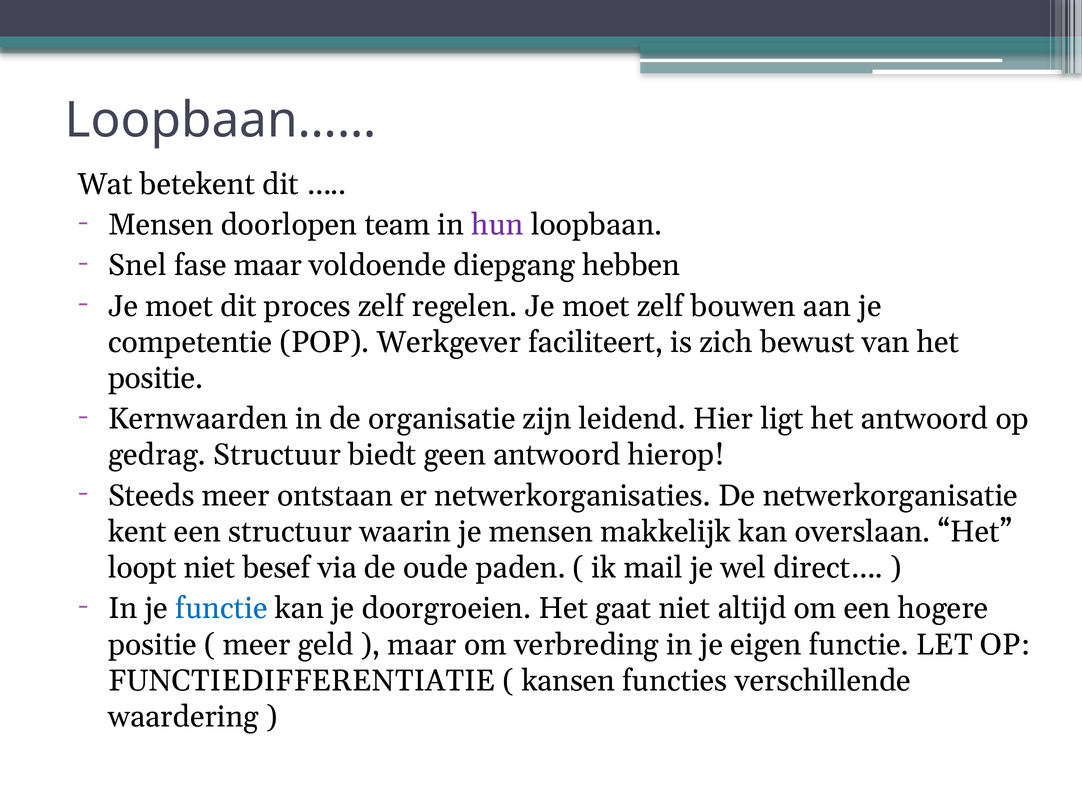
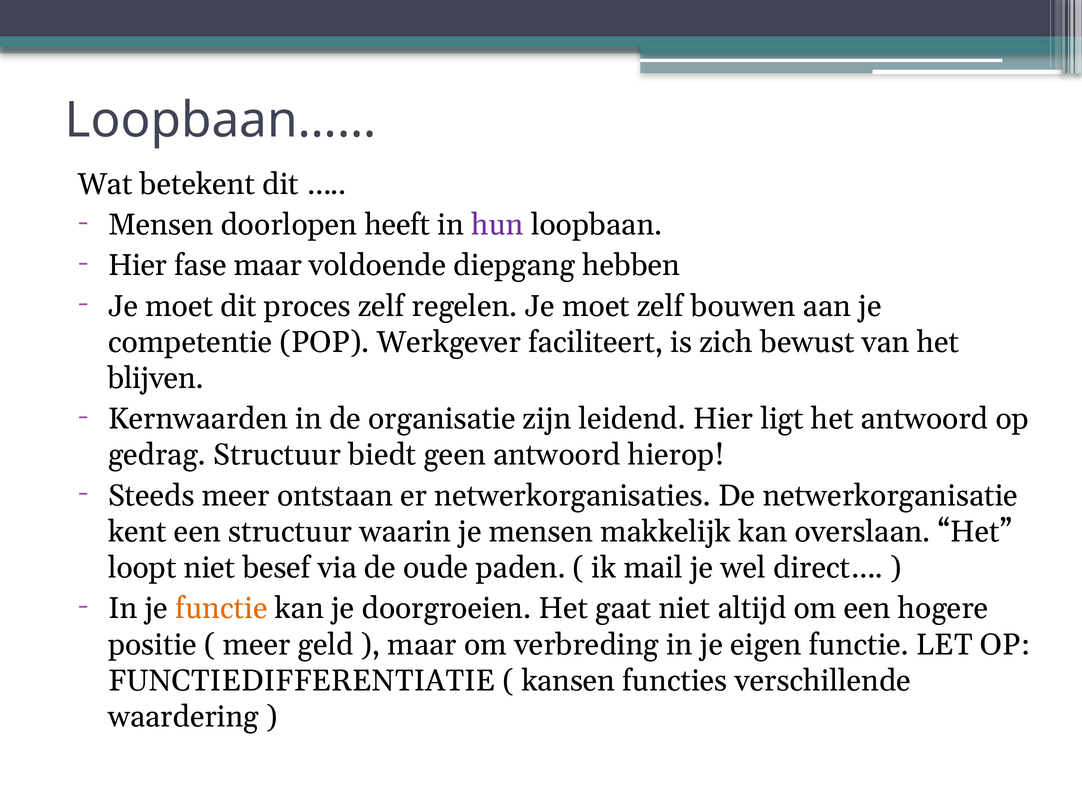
team: team -> heeft
Snel at (137, 265): Snel -> Hier
positie at (156, 378): positie -> blijven
functie at (221, 608) colour: blue -> orange
